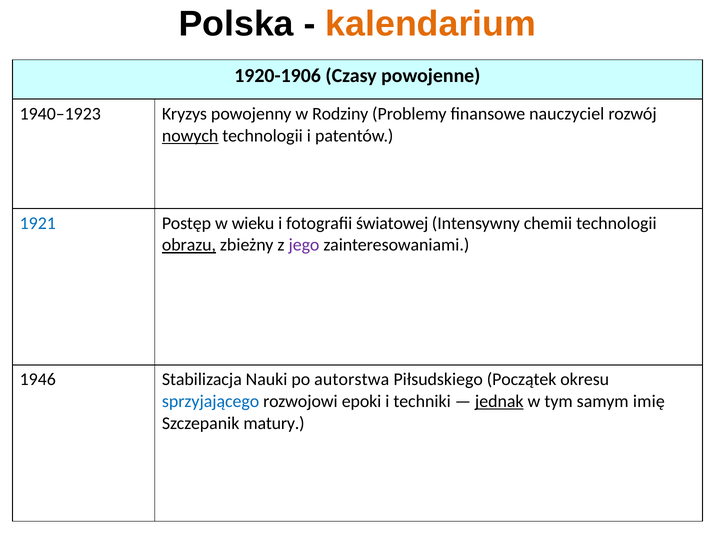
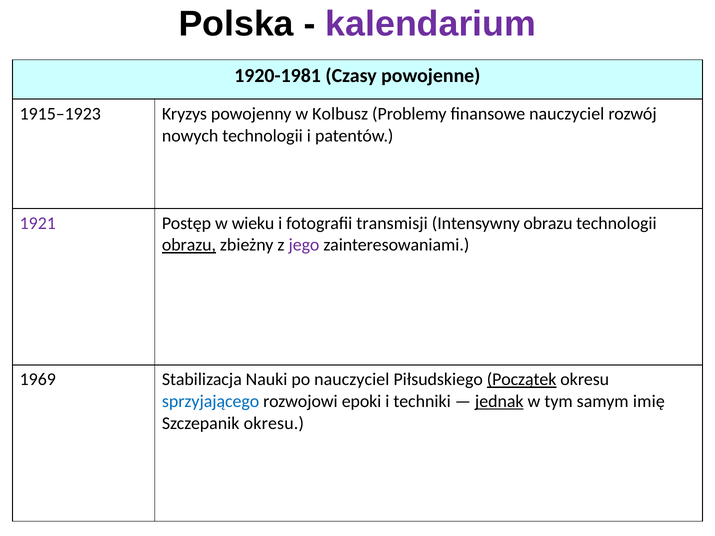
kalendarium colour: orange -> purple
1920-1906: 1920-1906 -> 1920-1981
1940–1923: 1940–1923 -> 1915–1923
Rodziny: Rodziny -> Kolbusz
nowych underline: present -> none
1921 colour: blue -> purple
światowej: światowej -> transmisji
Intensywny chemii: chemii -> obrazu
1946: 1946 -> 1969
po autorstwa: autorstwa -> nauczyciel
Początek underline: none -> present
Szczepanik matury: matury -> okresu
